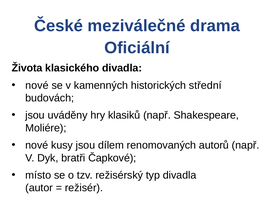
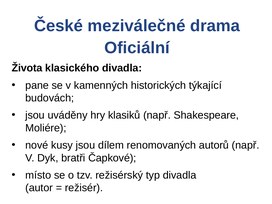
nové at (37, 85): nové -> pane
střední: střední -> týkající
